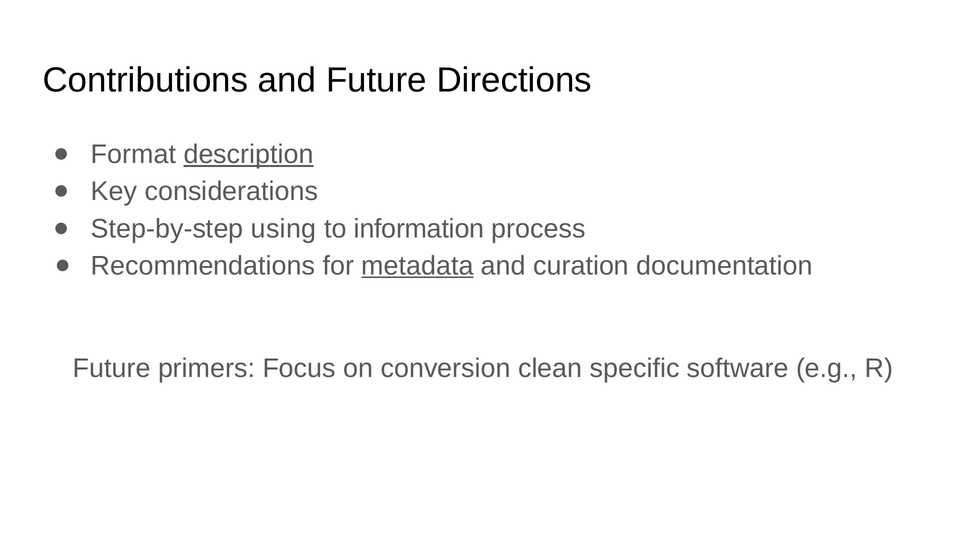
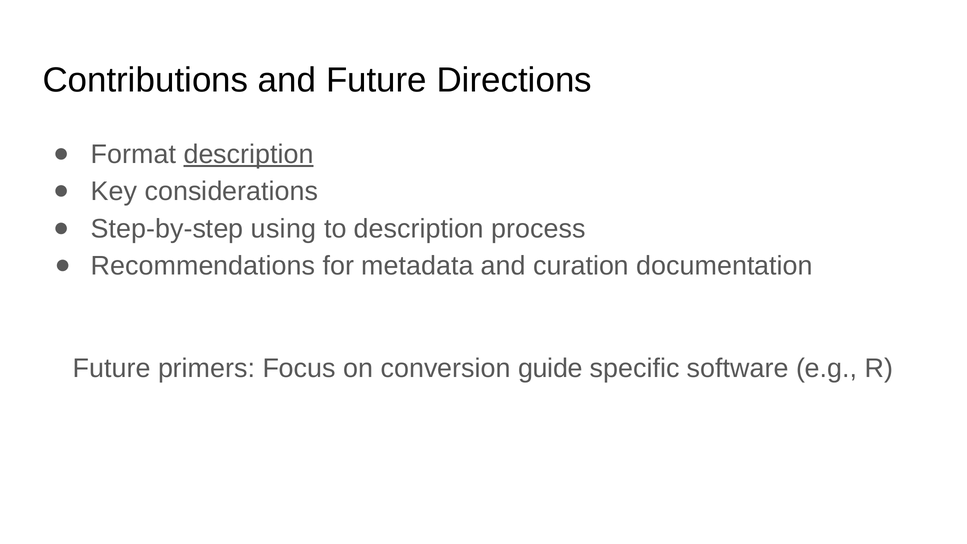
to information: information -> description
metadata underline: present -> none
clean: clean -> guide
